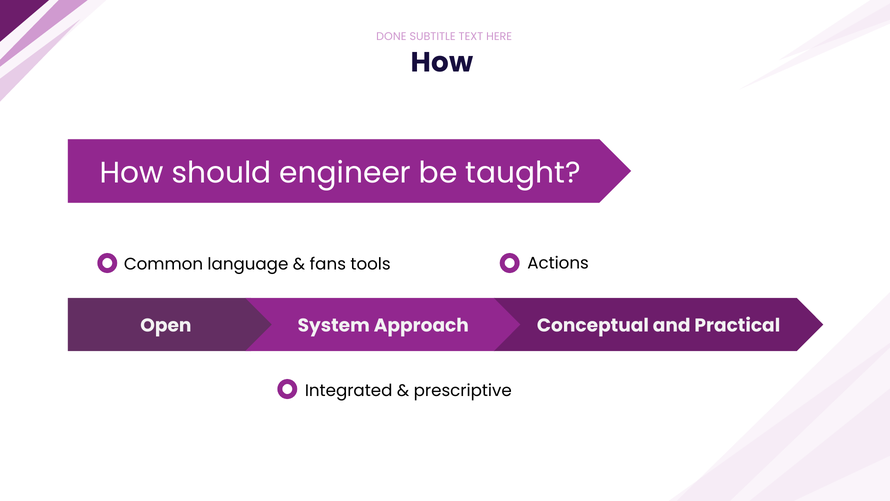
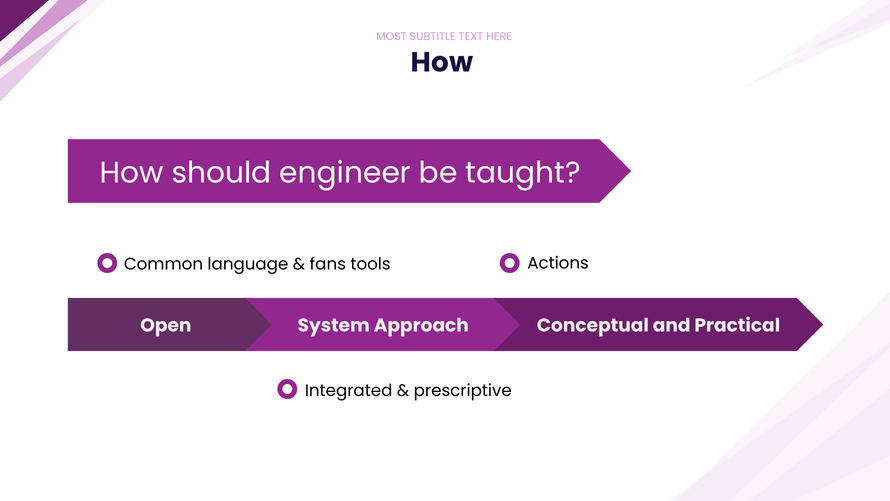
DONE: DONE -> MOST
